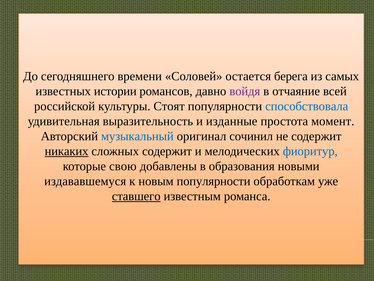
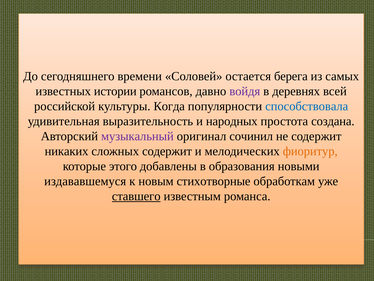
отчаяние: отчаяние -> деревнях
Стоят: Стоят -> Когда
изданные: изданные -> народных
момент: момент -> создана
музыкальный colour: blue -> purple
никаких underline: present -> none
фиоритур colour: blue -> orange
свою: свою -> этого
новым популярности: популярности -> стихотворные
